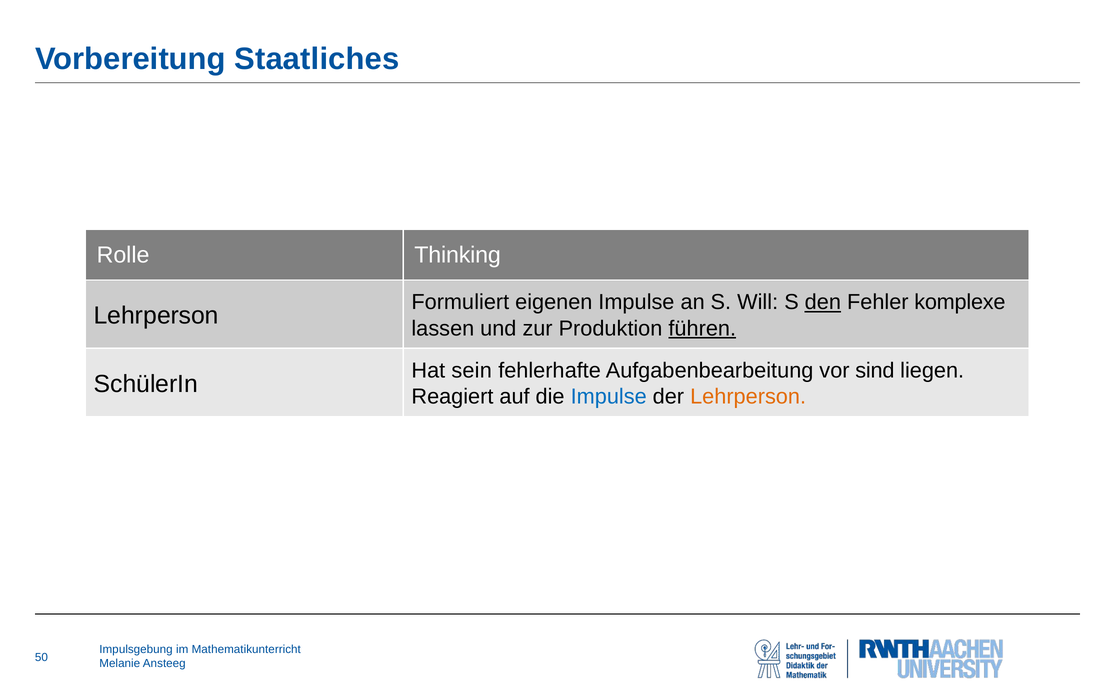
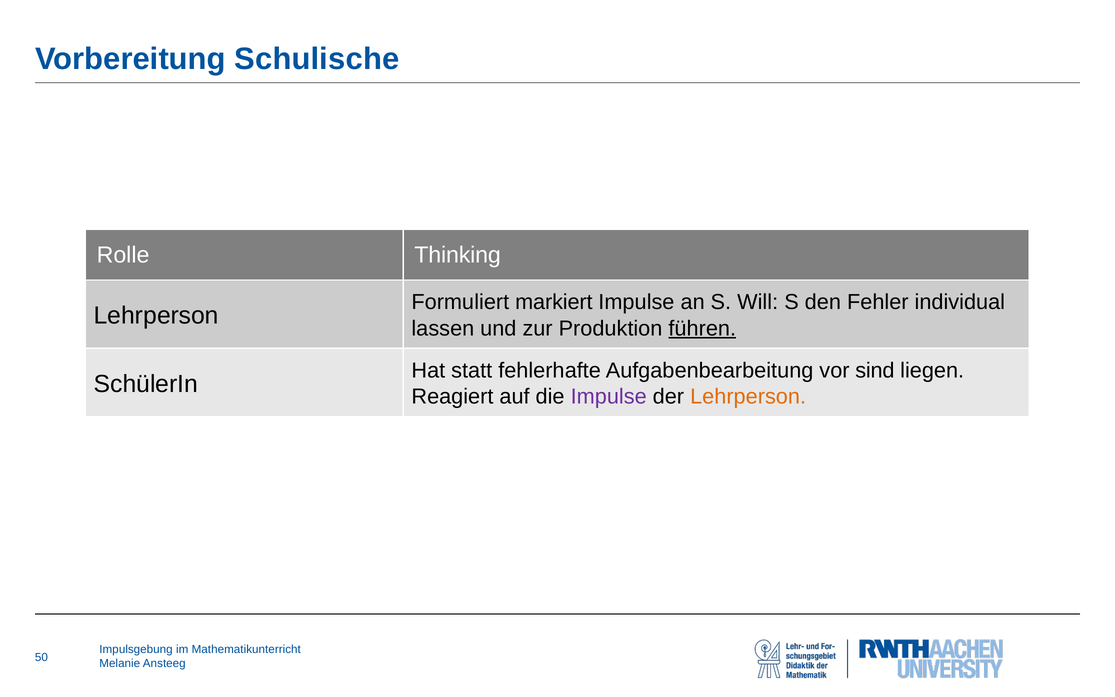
Staatliches: Staatliches -> Schulische
eigenen: eigenen -> markiert
den underline: present -> none
komplexe: komplexe -> individual
sein: sein -> statt
Impulse at (609, 397) colour: blue -> purple
